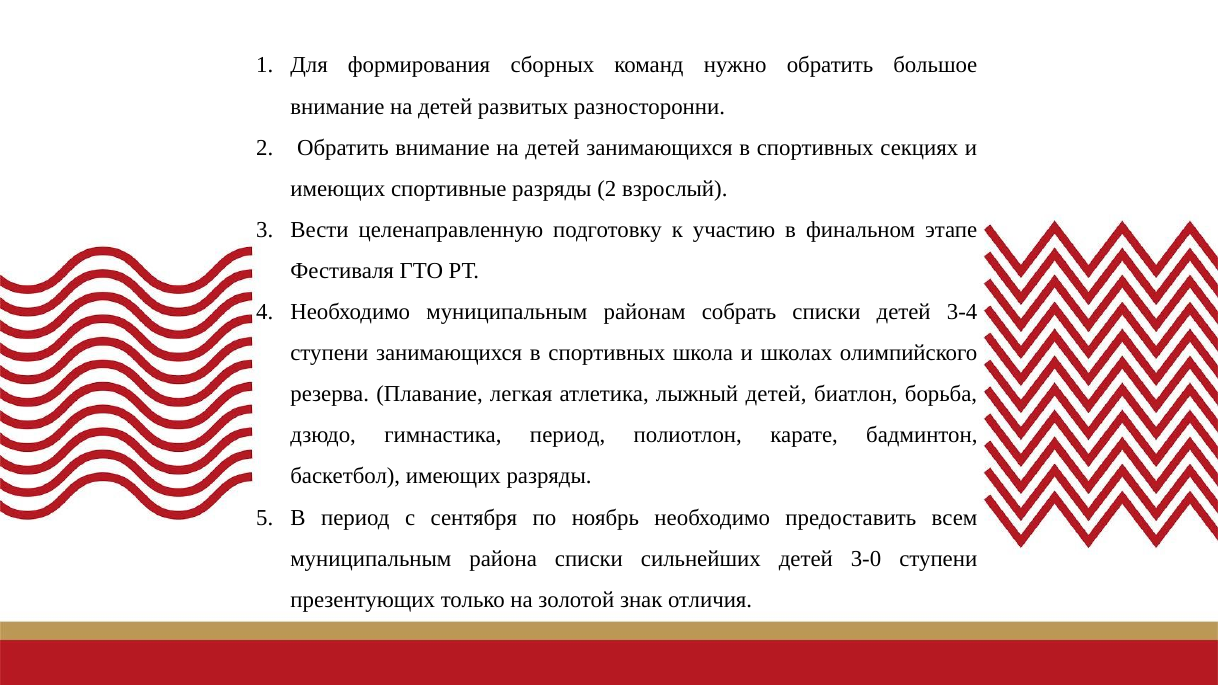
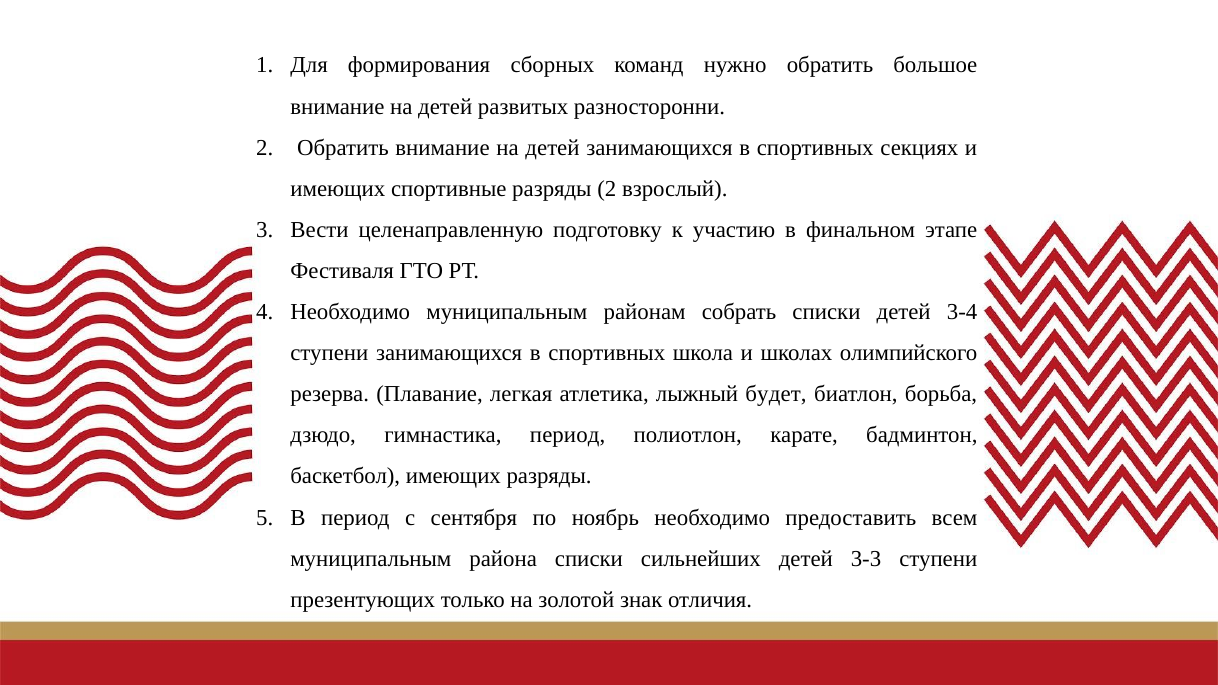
лыжный детей: детей -> будет
3-0: 3-0 -> 3-3
